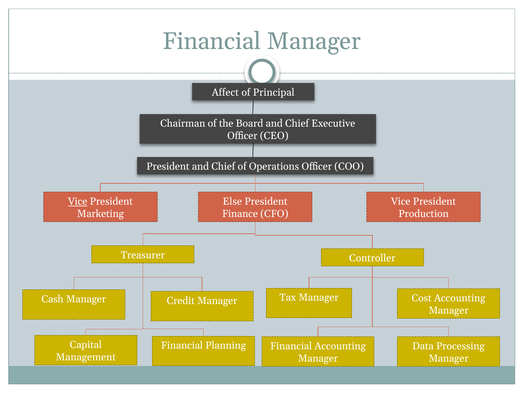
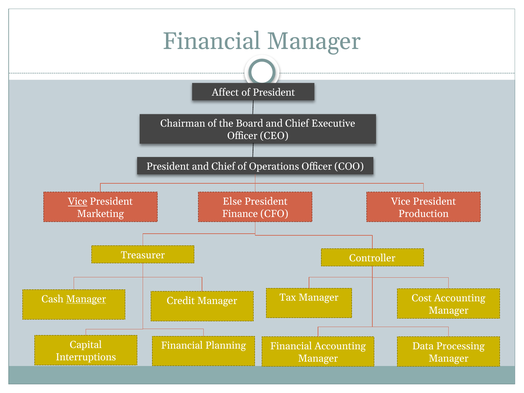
of Principal: Principal -> President
Manager at (86, 299) underline: none -> present
Management: Management -> Interruptions
